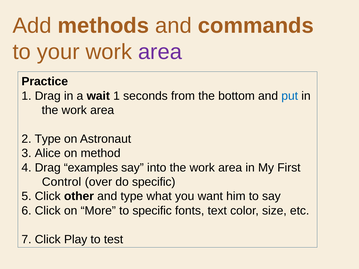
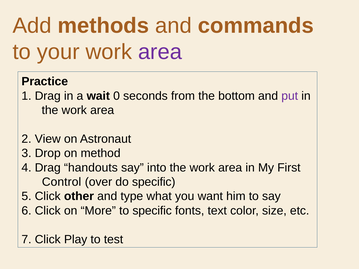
wait 1: 1 -> 0
put colour: blue -> purple
2 Type: Type -> View
Alice: Alice -> Drop
examples: examples -> handouts
